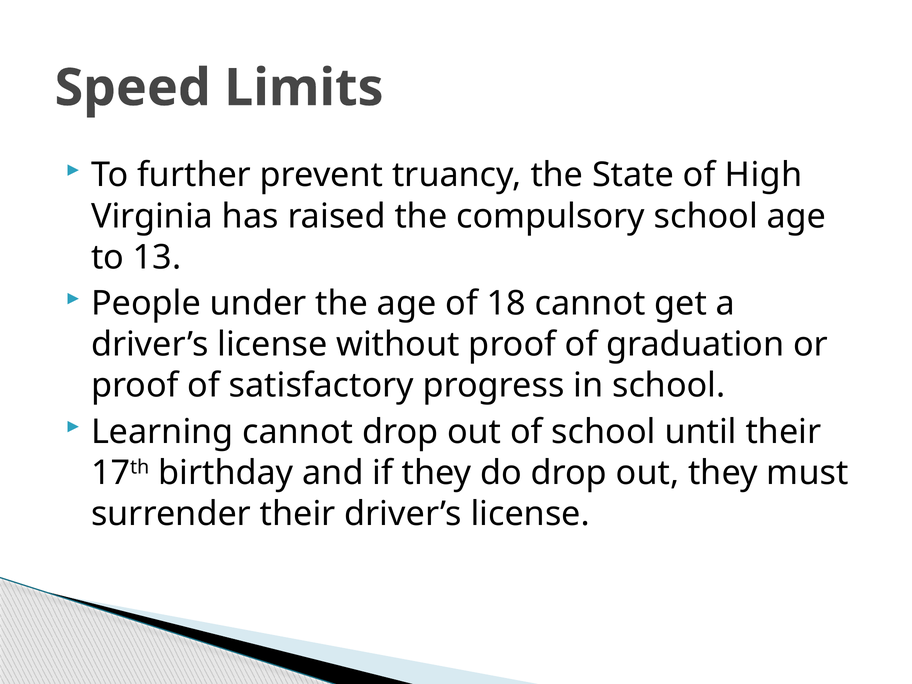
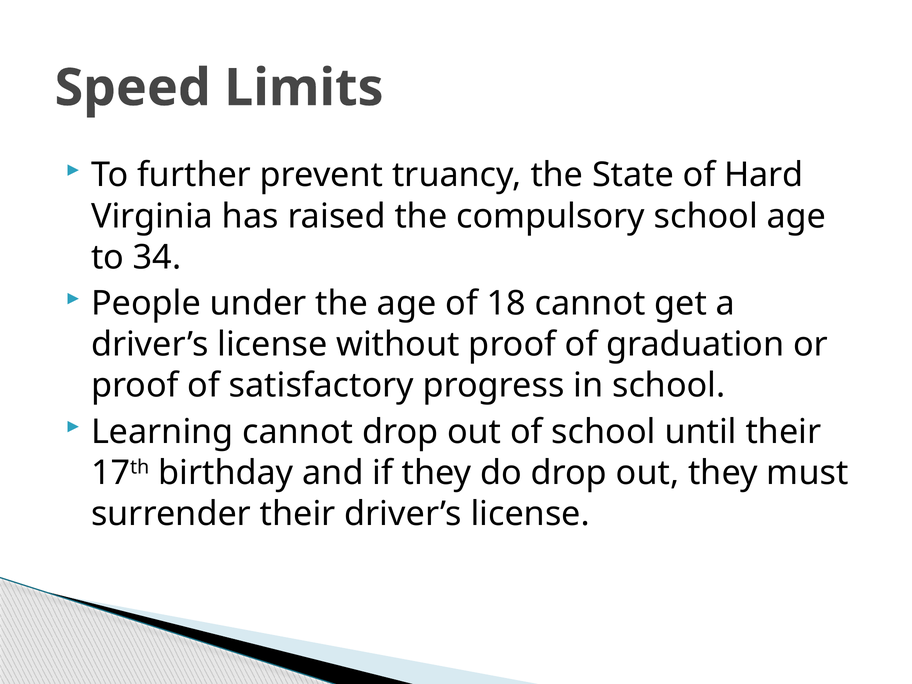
High: High -> Hard
13: 13 -> 34
